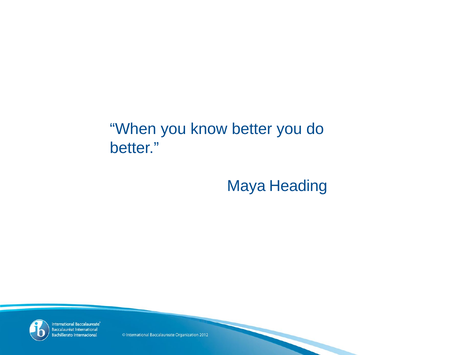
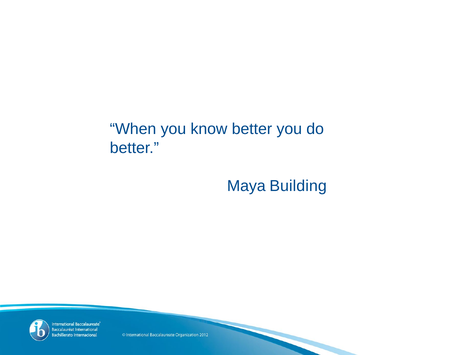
Heading: Heading -> Building
